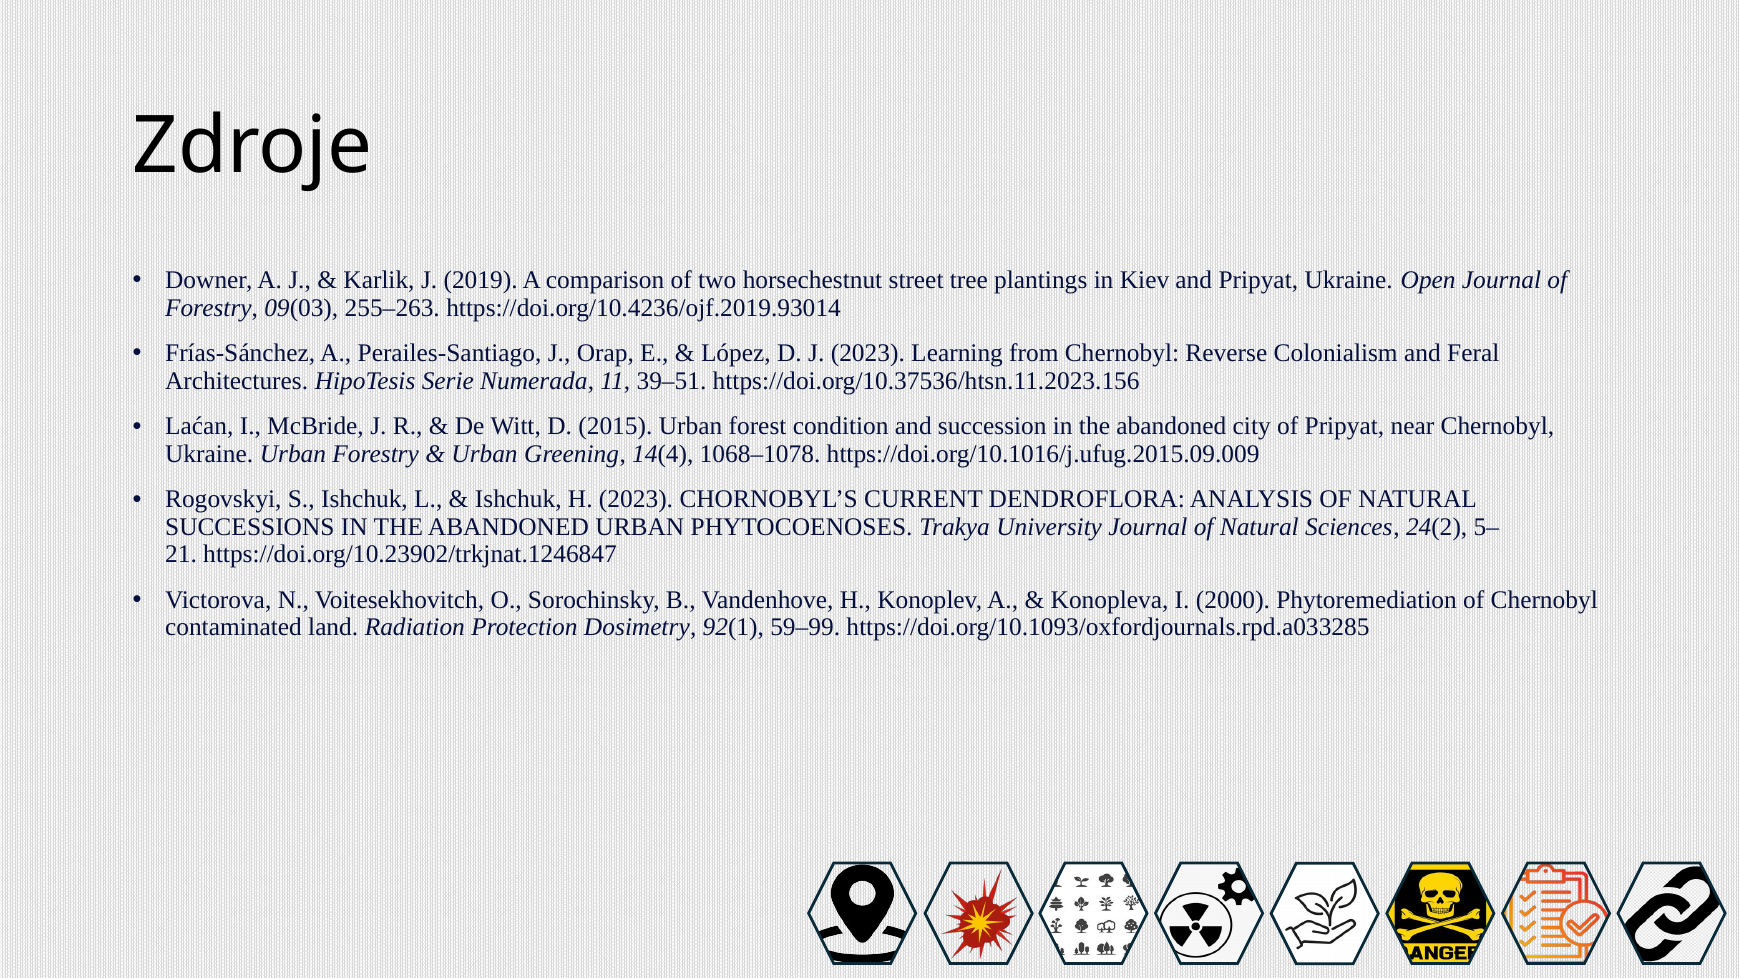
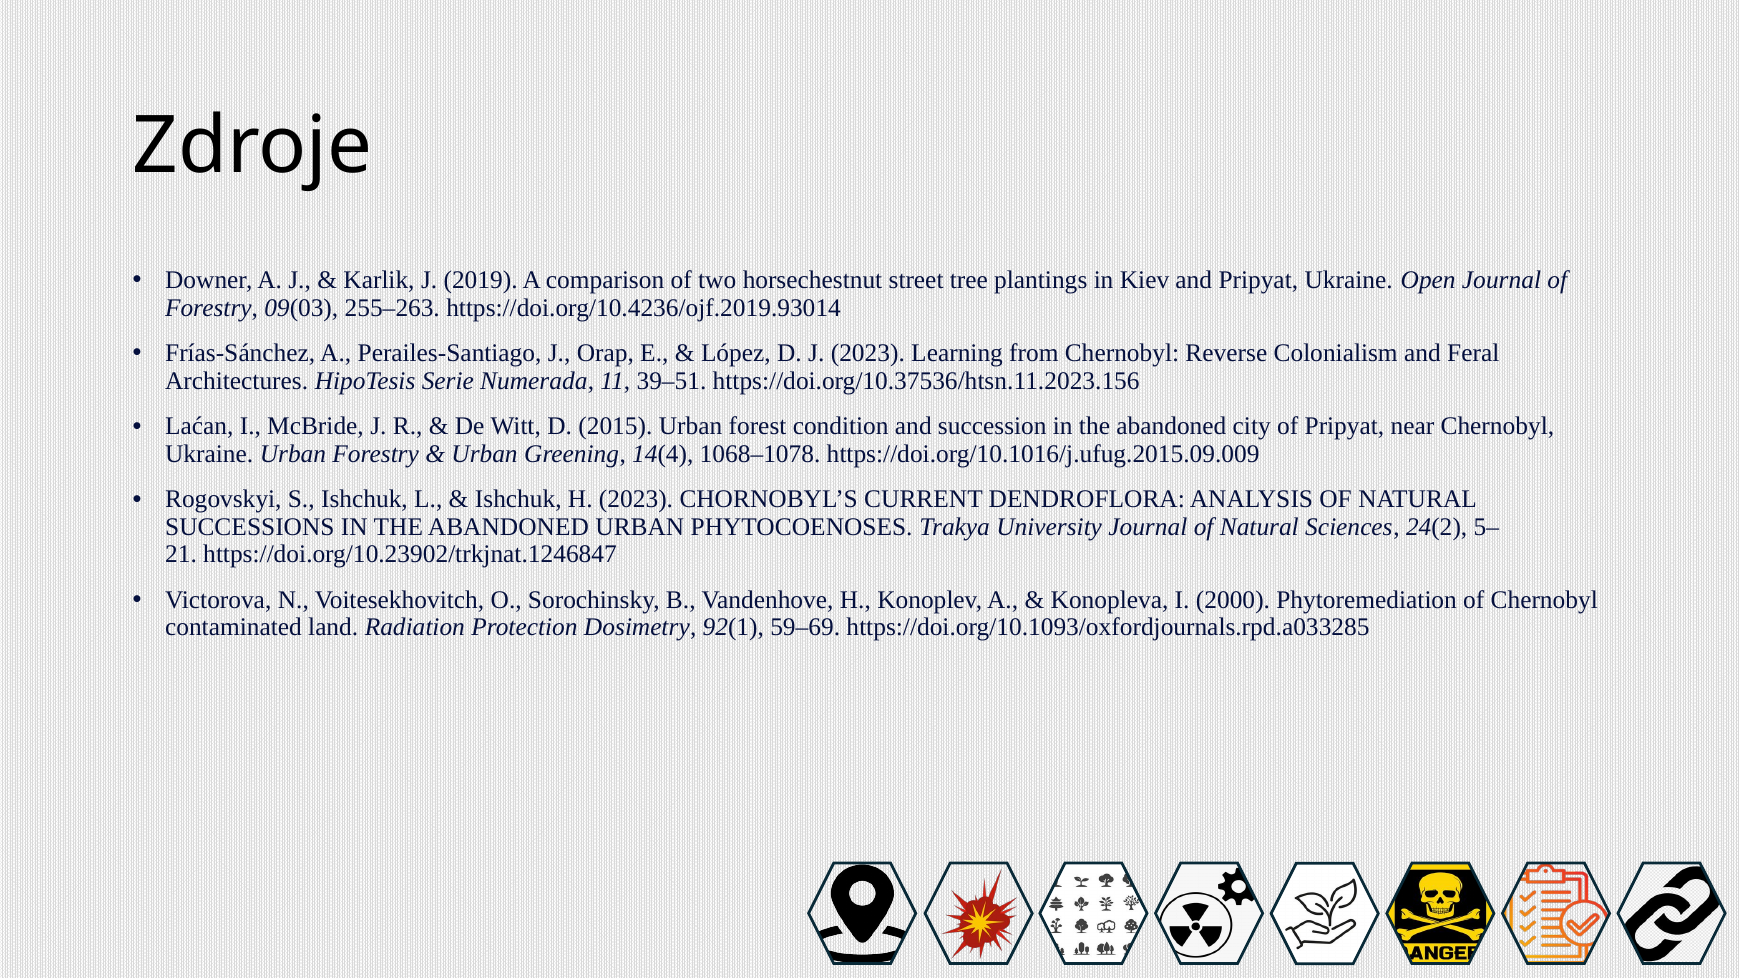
59–99: 59–99 -> 59–69
